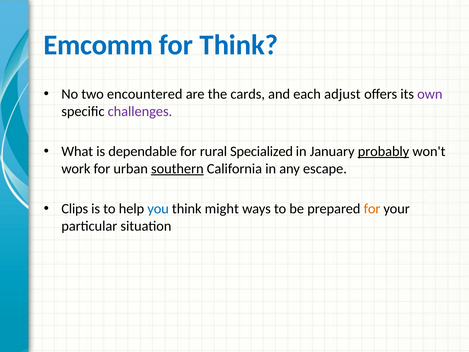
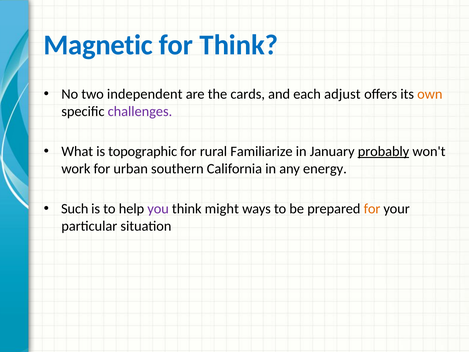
Emcomm: Emcomm -> Magnetic
encountered: encountered -> independent
own colour: purple -> orange
dependable: dependable -> topographic
Specialized: Specialized -> Familiarize
southern underline: present -> none
escape: escape -> energy
Clips: Clips -> Such
you colour: blue -> purple
